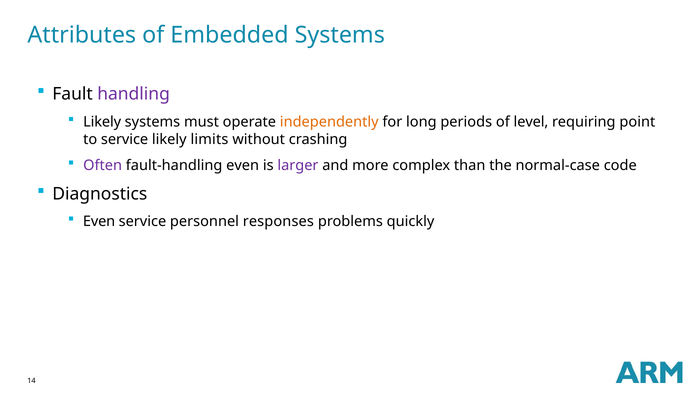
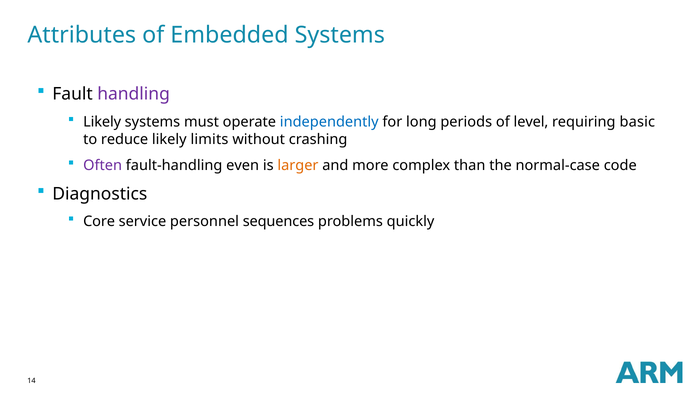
independently colour: orange -> blue
point: point -> basic
to service: service -> reduce
larger colour: purple -> orange
Even at (99, 221): Even -> Core
responses: responses -> sequences
